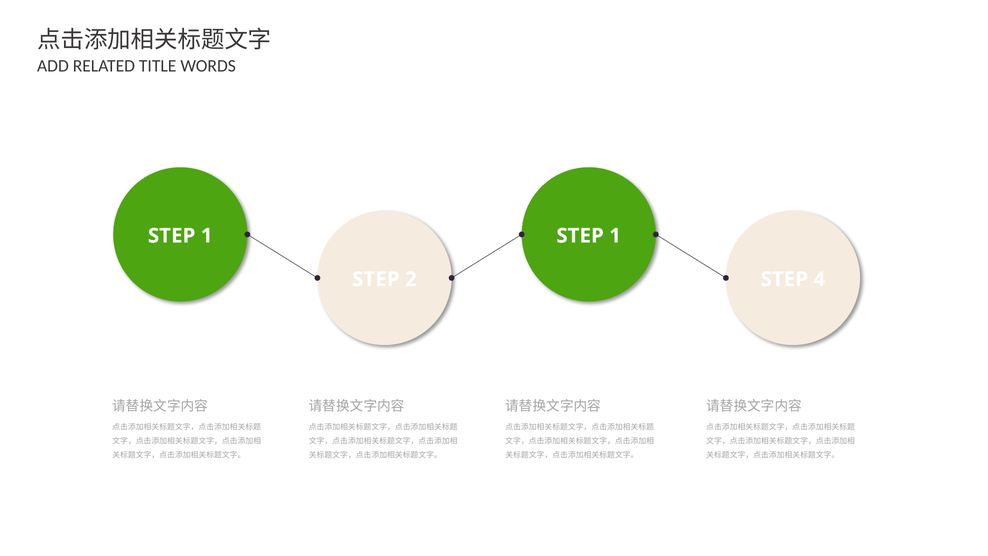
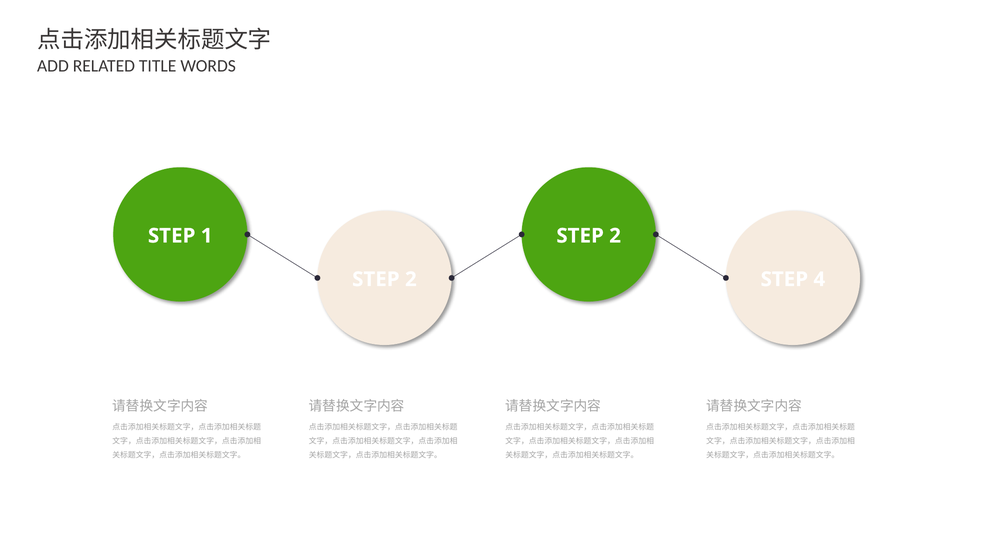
1 at (615, 236): 1 -> 2
